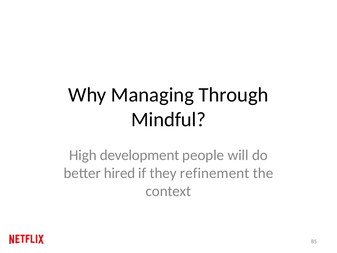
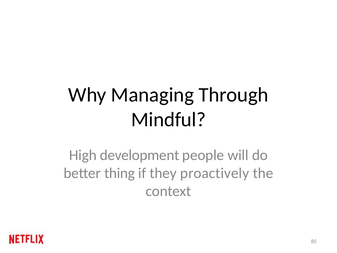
hired: hired -> thing
refinement: refinement -> proactively
